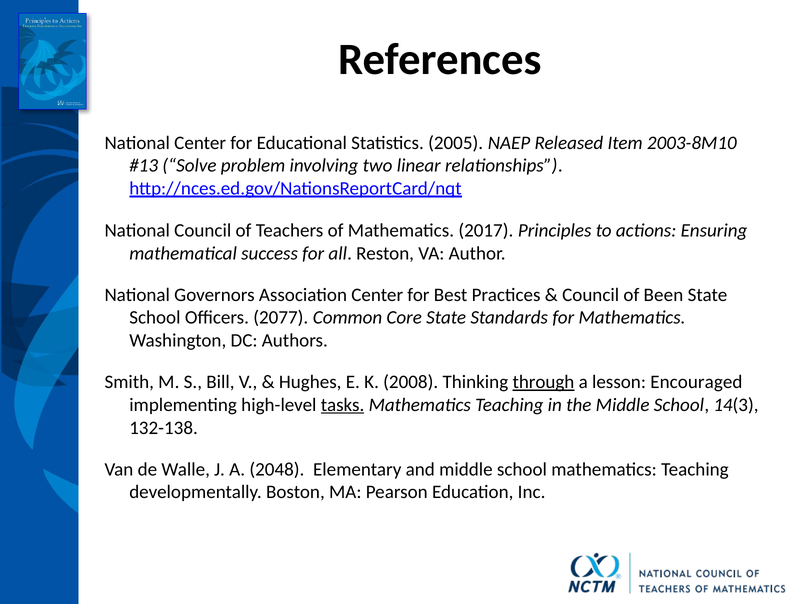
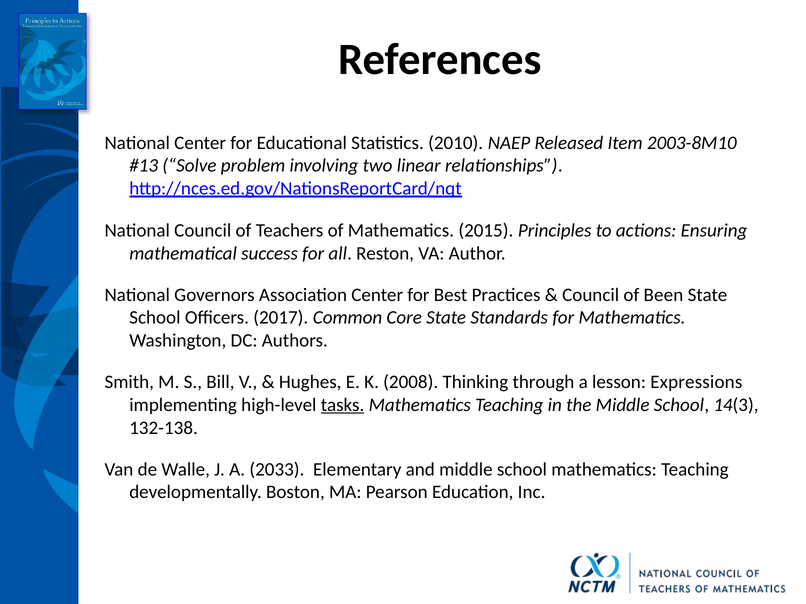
2005: 2005 -> 2010
2017: 2017 -> 2015
2077: 2077 -> 2017
through underline: present -> none
Encouraged: Encouraged -> Expressions
2048: 2048 -> 2033
